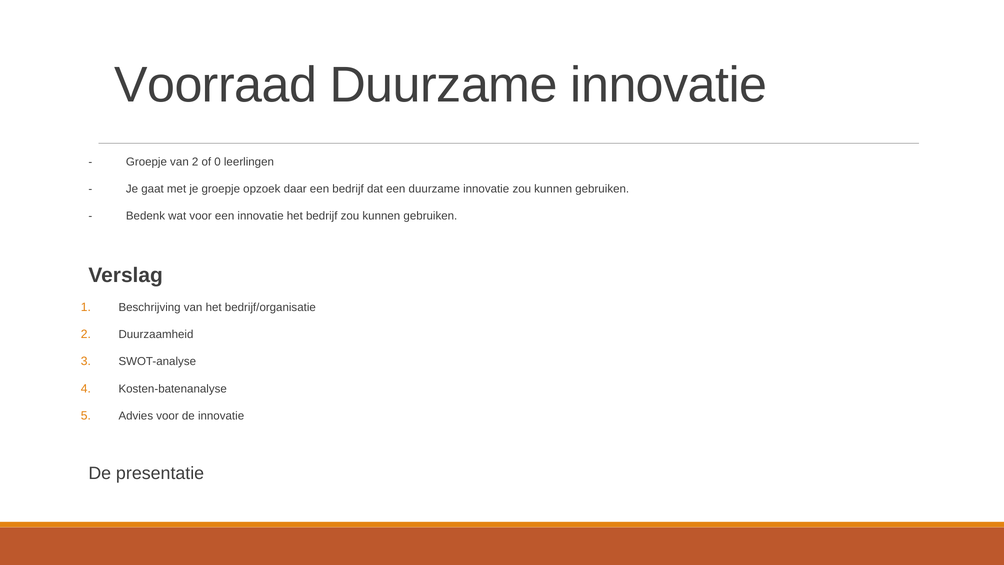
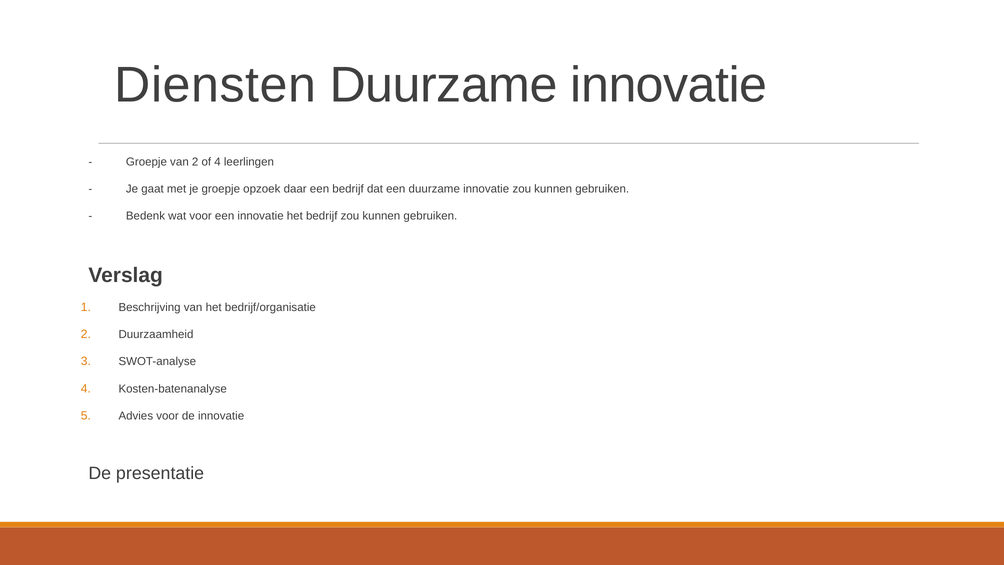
Voorraad: Voorraad -> Diensten
of 0: 0 -> 4
